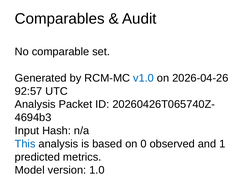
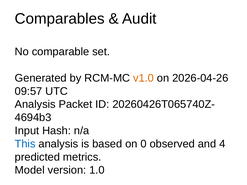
v1.0 colour: blue -> orange
92:57: 92:57 -> 09:57
1: 1 -> 4
